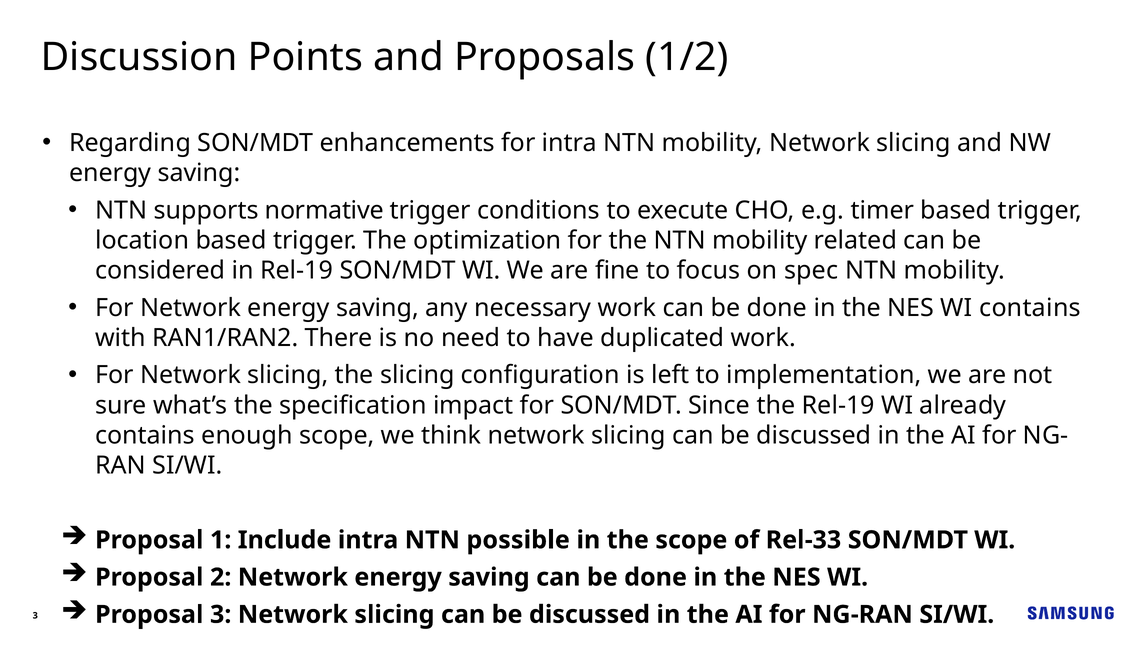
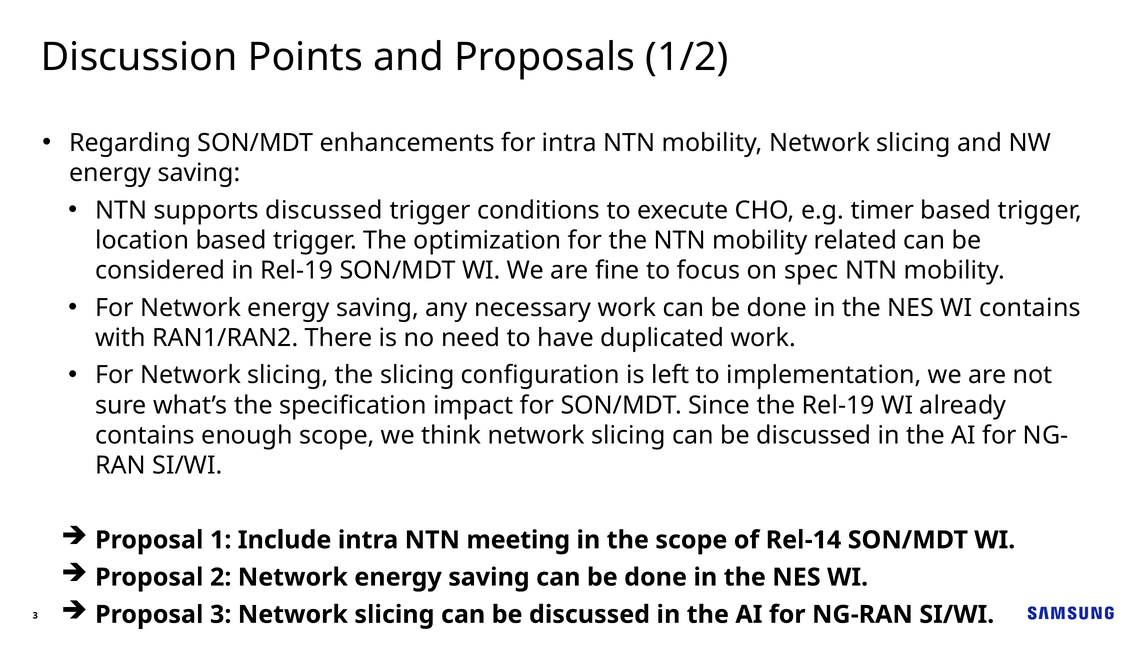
supports normative: normative -> discussed
possible: possible -> meeting
Rel-33: Rel-33 -> Rel-14
